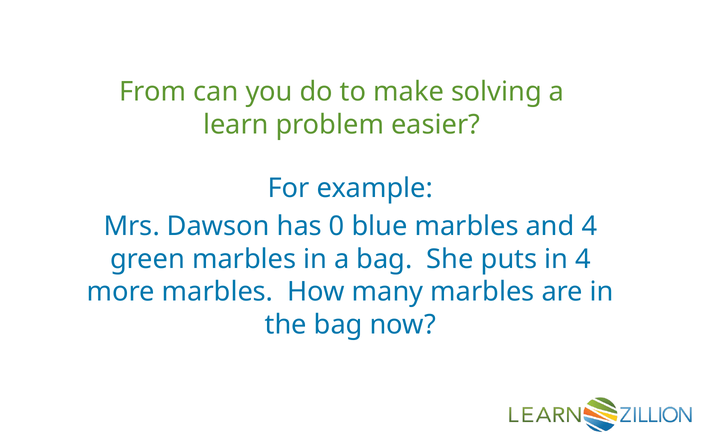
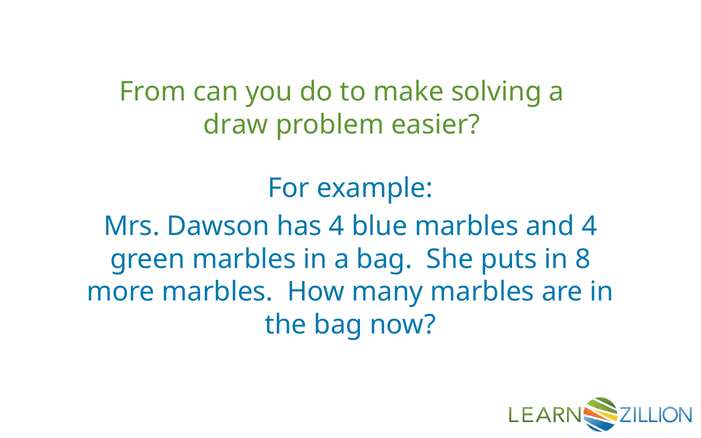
learn: learn -> draw
has 0: 0 -> 4
in 4: 4 -> 8
